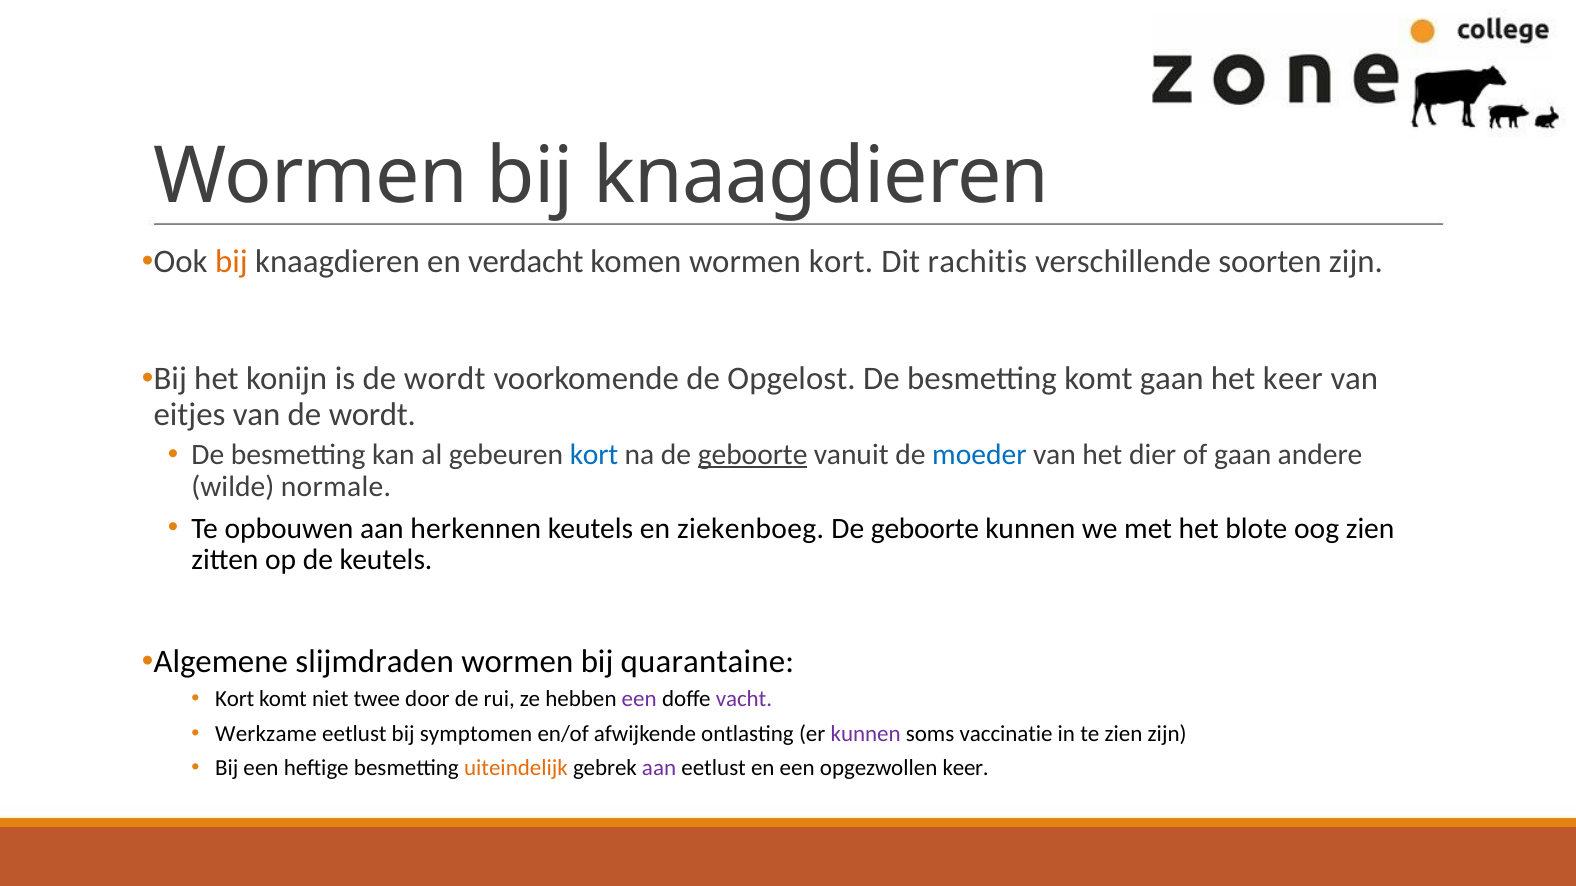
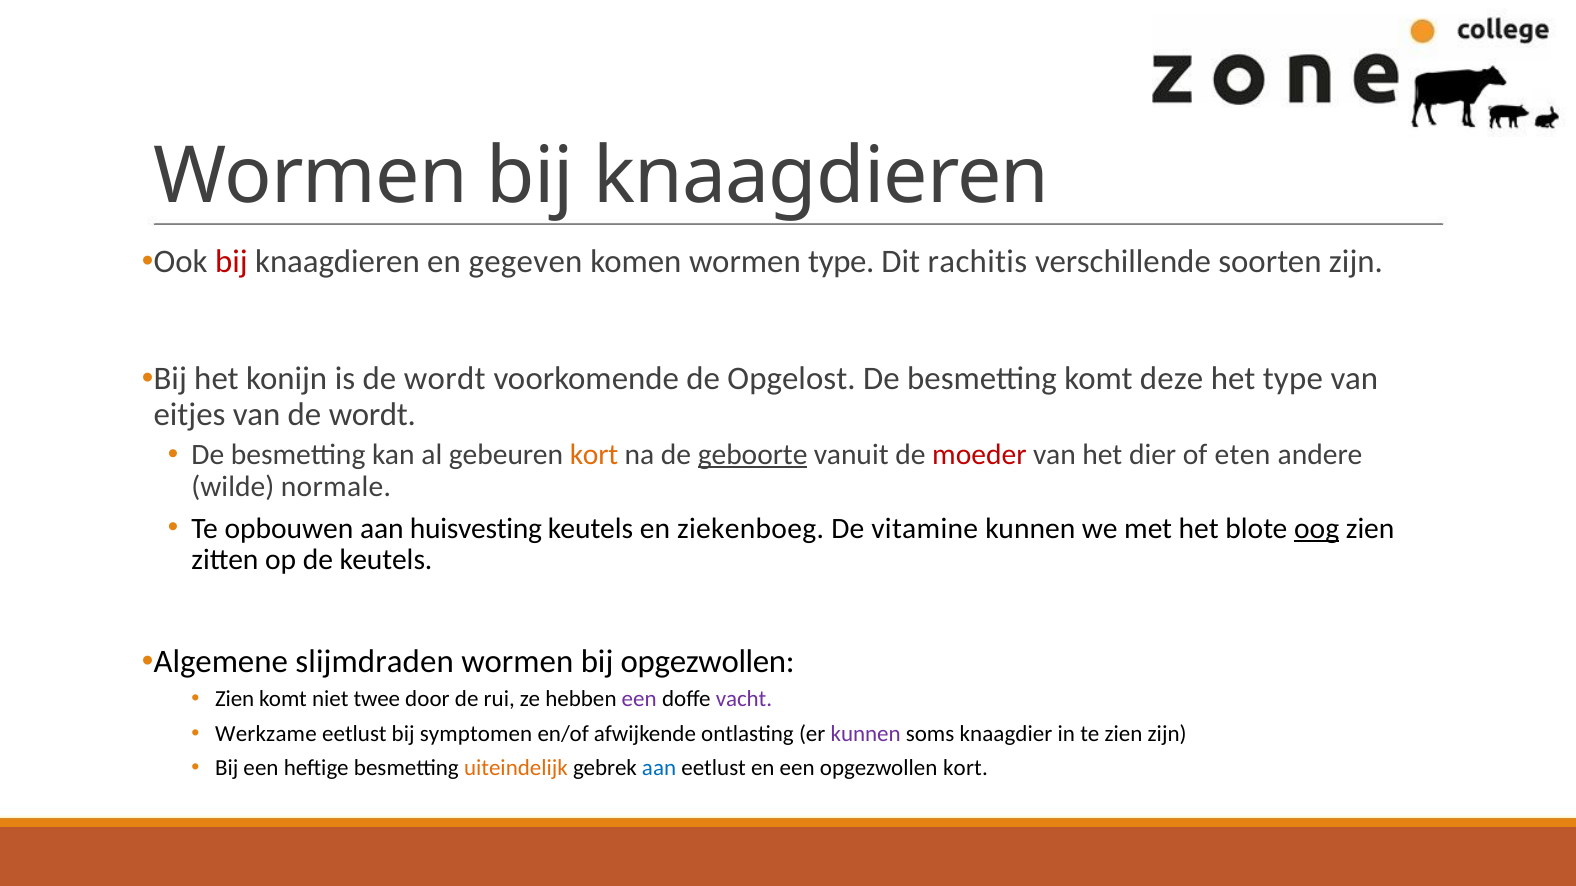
bij at (231, 262) colour: orange -> red
verdacht: verdacht -> gegeven
wormen kort: kort -> type
komt gaan: gaan -> deze
het keer: keer -> type
kort at (594, 455) colour: blue -> orange
moeder colour: blue -> red
of gaan: gaan -> eten
herkennen: herkennen -> huisvesting
geboorte at (925, 529): geboorte -> vitamine
oog underline: none -> present
bij quarantaine: quarantaine -> opgezwollen
Kort at (235, 699): Kort -> Zien
vaccinatie: vaccinatie -> knaagdier
aan at (659, 769) colour: purple -> blue
opgezwollen keer: keer -> kort
